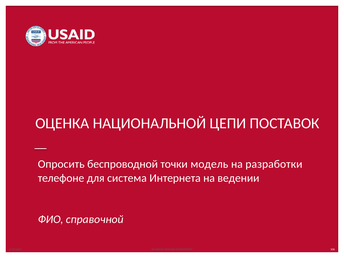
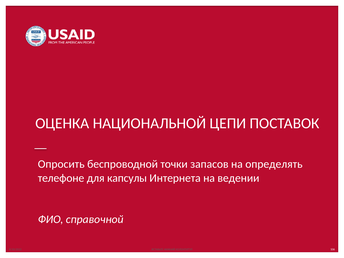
модель: модель -> запасов
разработки: разработки -> определять
система: система -> капсулы
